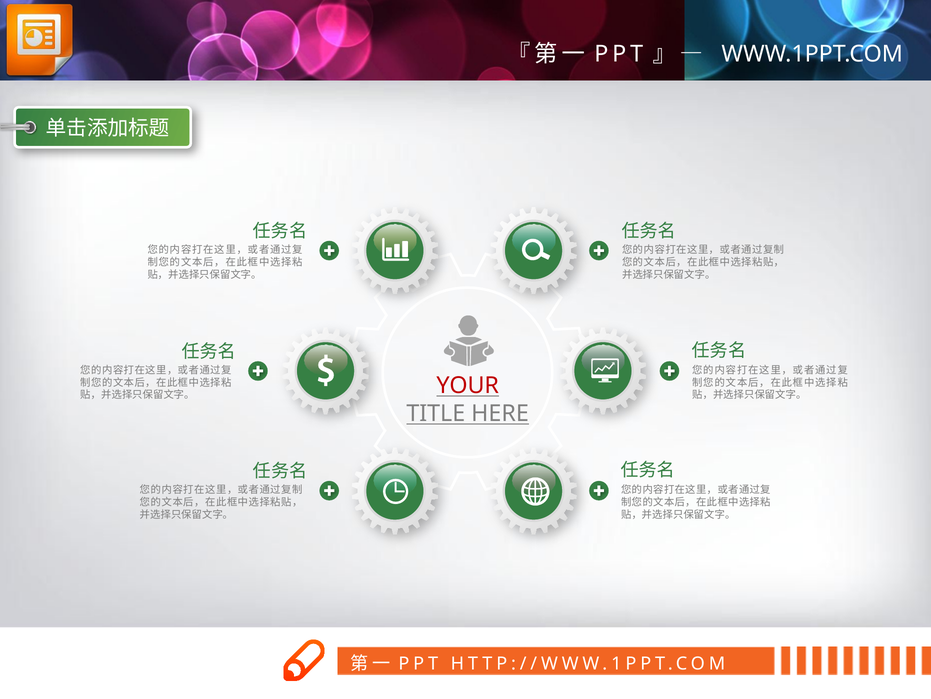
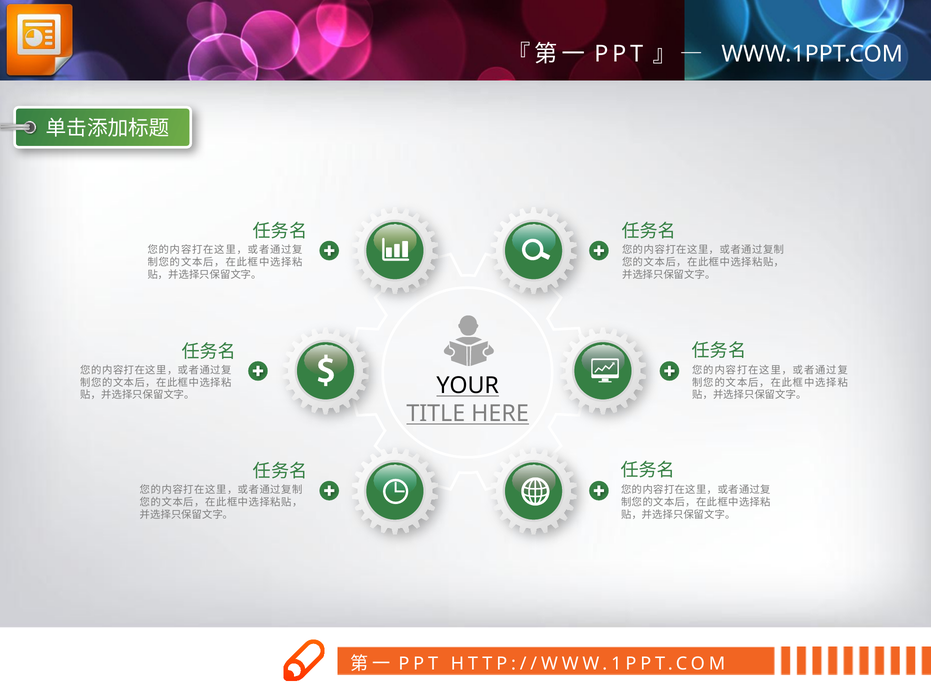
YOUR colour: red -> black
